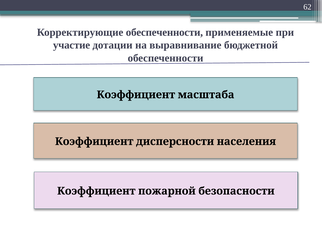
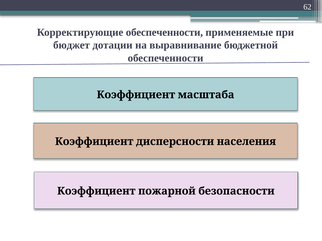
участие: участие -> бюджет
